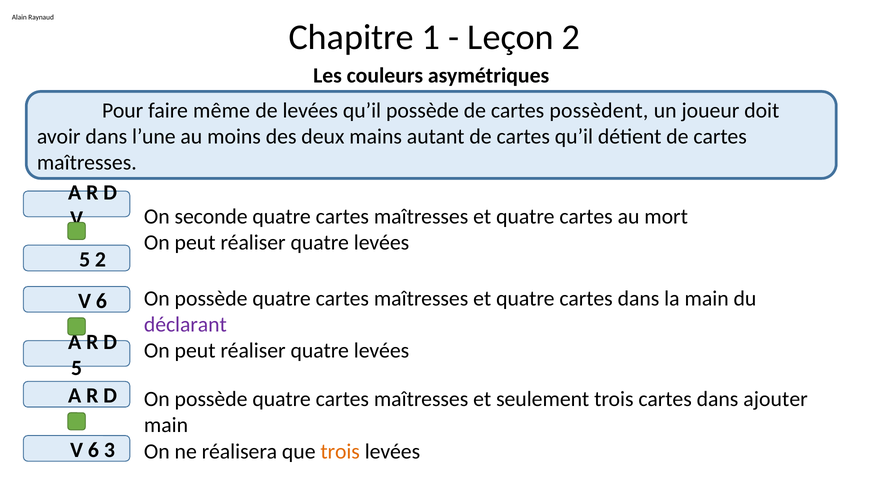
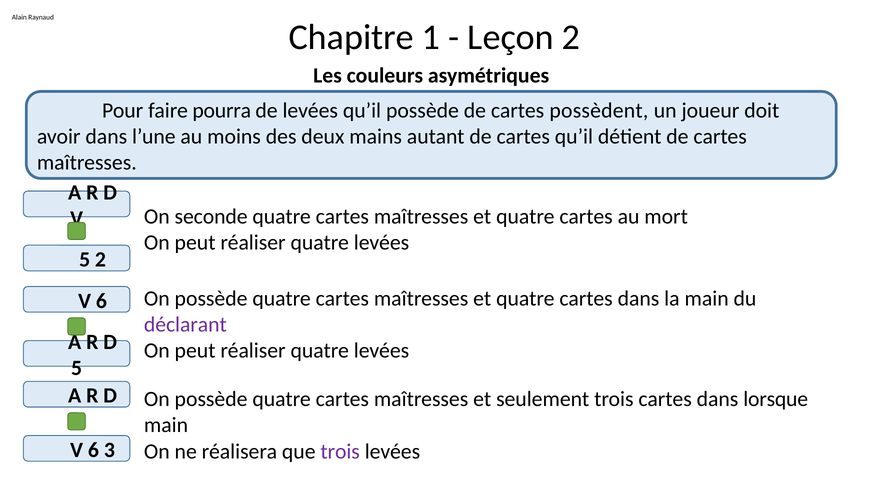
même: même -> pourra
ajouter: ajouter -> lorsque
trois at (340, 451) colour: orange -> purple
